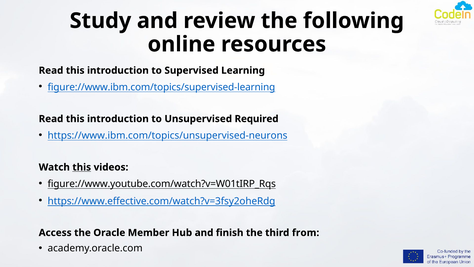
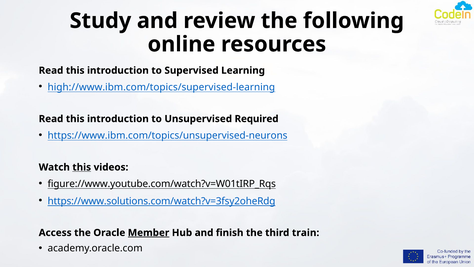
figure://www.ibm.com/topics/supervised-learning: figure://www.ibm.com/topics/supervised-learning -> high://www.ibm.com/topics/supervised-learning
https://www.effective.com/watch?v=3fsy2oheRdg: https://www.effective.com/watch?v=3fsy2oheRdg -> https://www.solutions.com/watch?v=3fsy2oheRdg
Member underline: none -> present
from: from -> train
